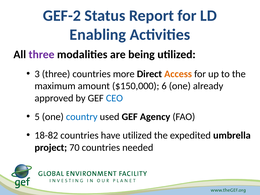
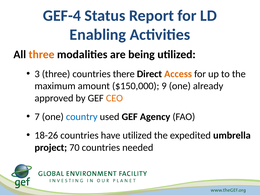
GEF-2: GEF-2 -> GEF-4
three at (42, 55) colour: purple -> orange
more: more -> there
6: 6 -> 9
CEO colour: blue -> orange
5: 5 -> 7
18-82: 18-82 -> 18-26
